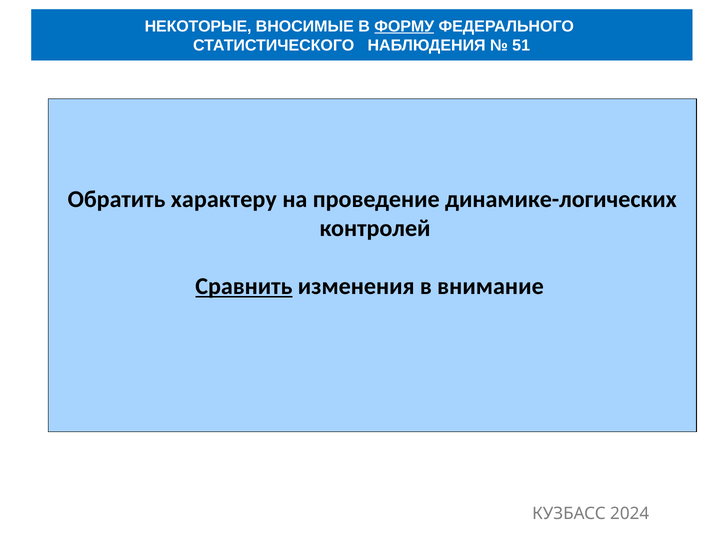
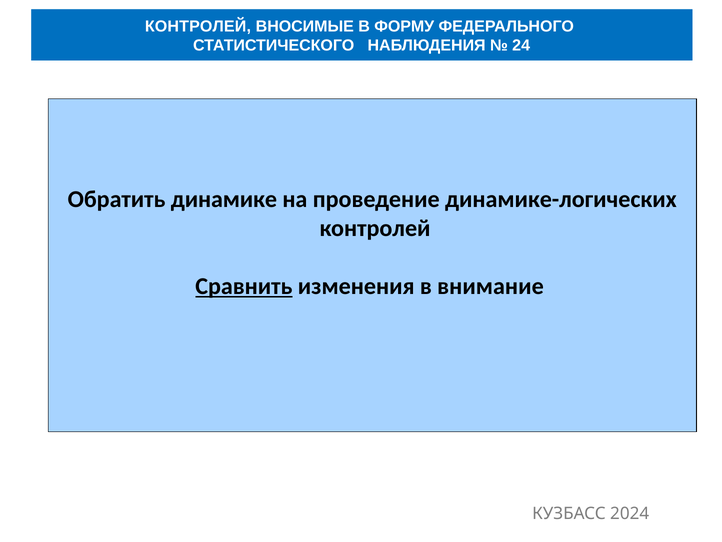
НЕКОТОРЫЕ at (198, 26): НЕКОТОРЫЕ -> КОНТРОЛЕЙ
ФОРМУ underline: present -> none
51: 51 -> 24
характеру: характеру -> динамике
